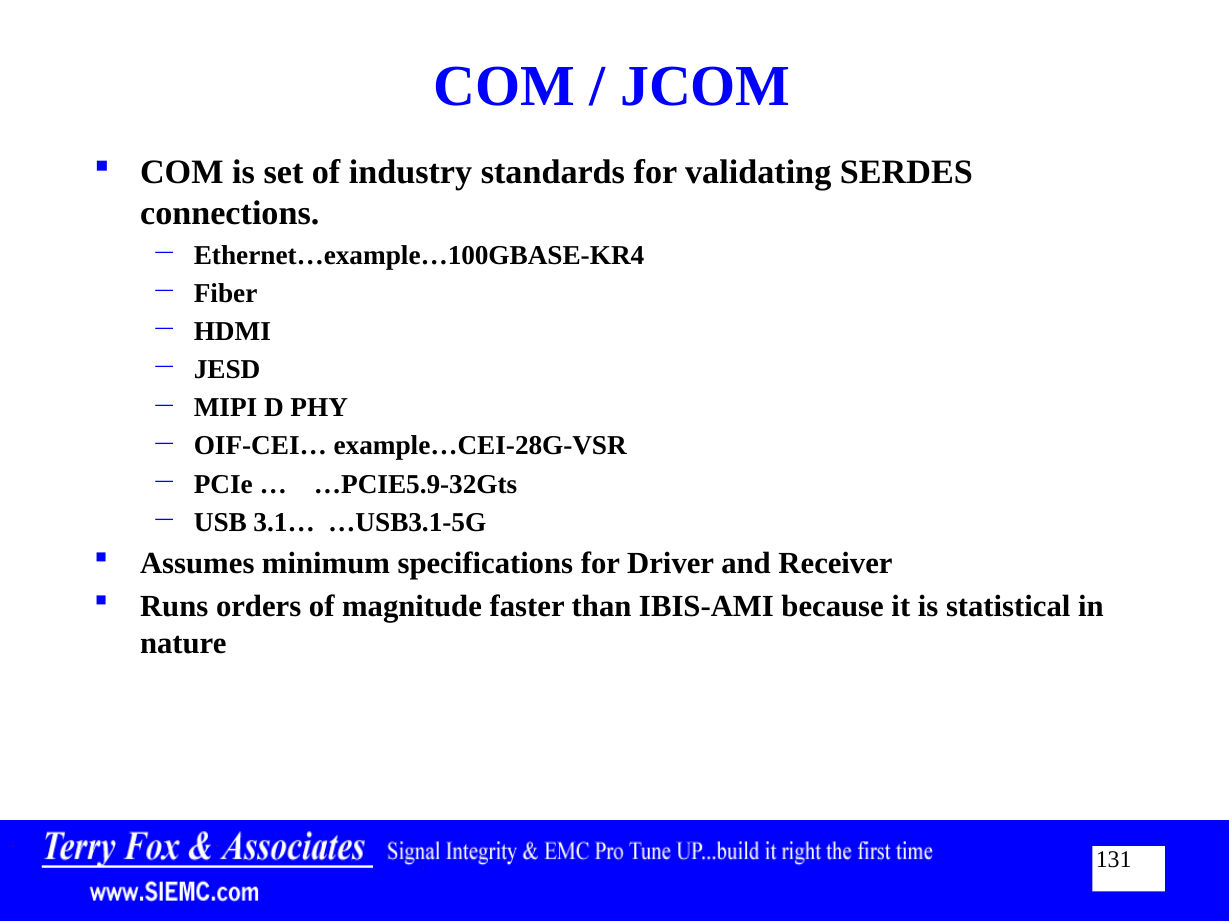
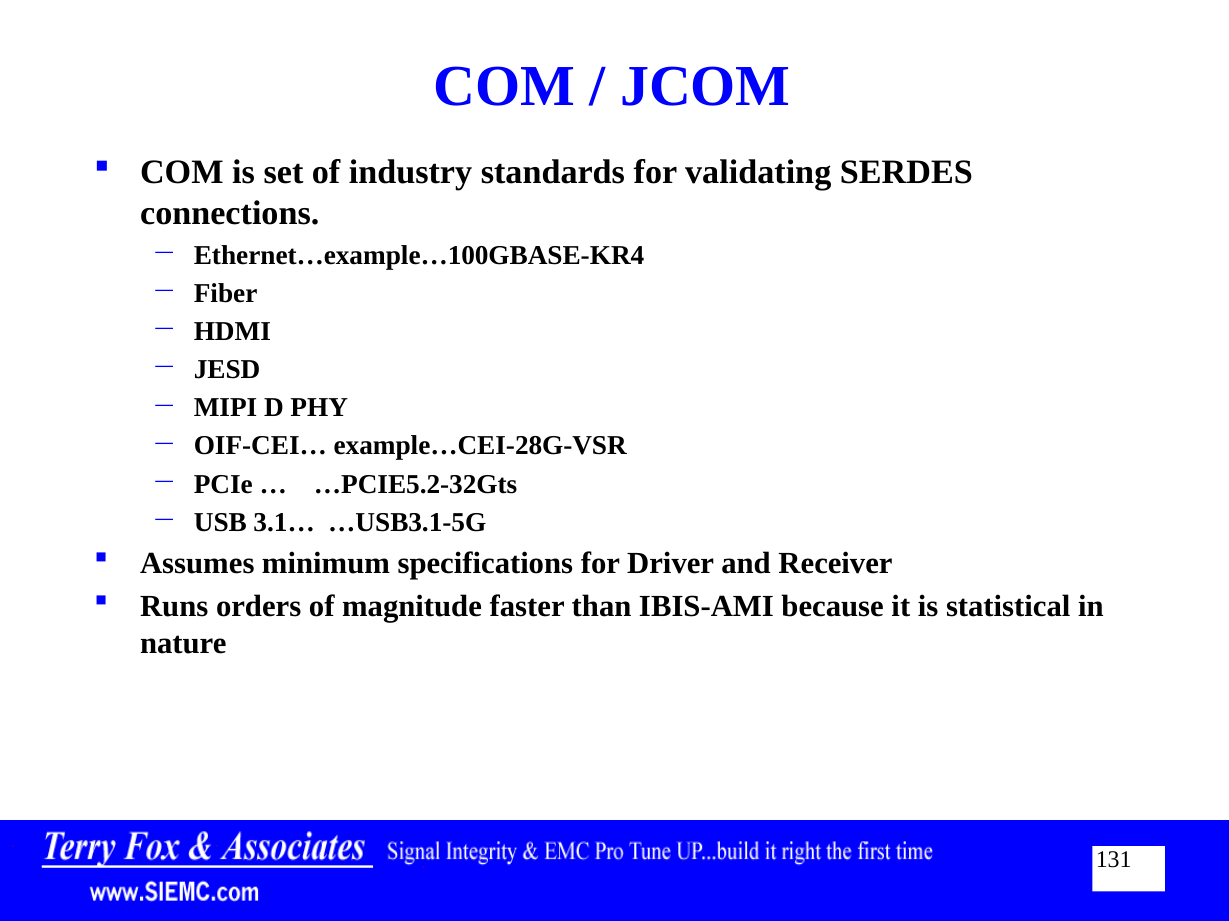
…PCIE5.9-32Gts: …PCIE5.9-32Gts -> …PCIE5.2-32Gts
